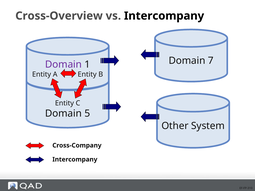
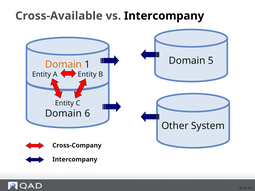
Cross-Overview: Cross-Overview -> Cross-Available
7: 7 -> 5
Domain at (63, 64) colour: purple -> orange
5: 5 -> 6
